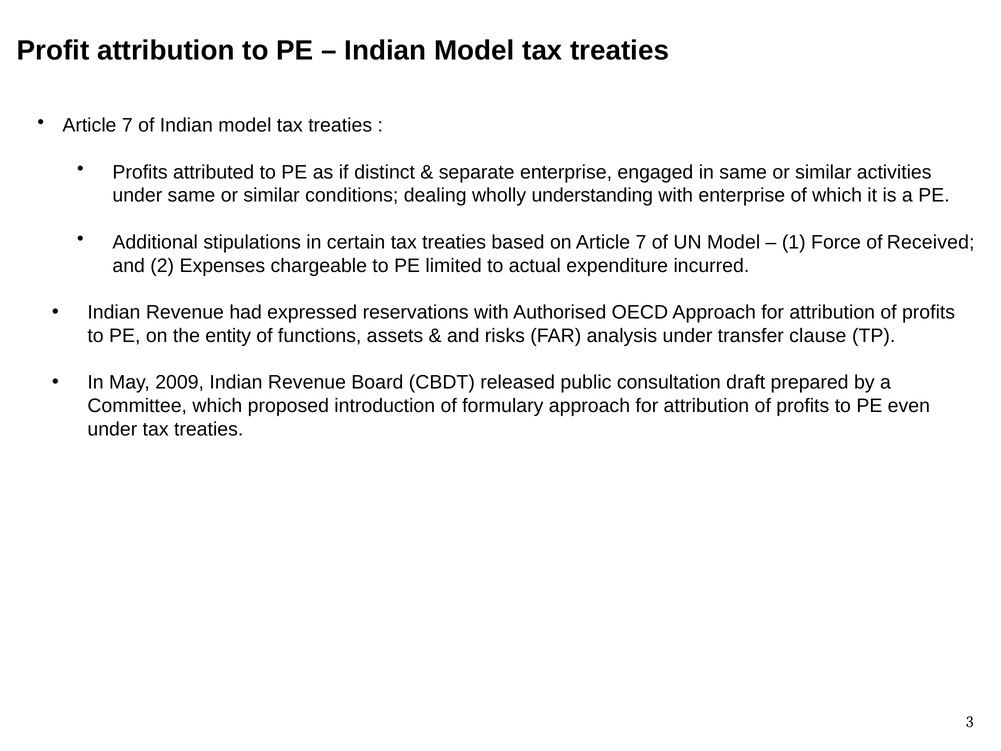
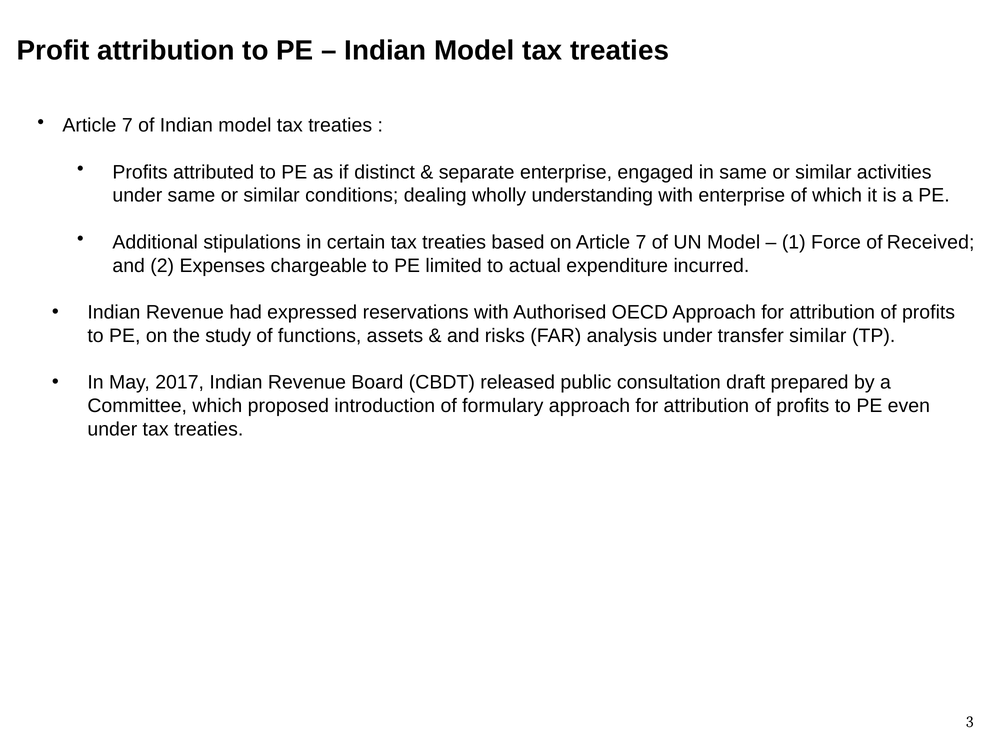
entity: entity -> study
transfer clause: clause -> similar
2009: 2009 -> 2017
